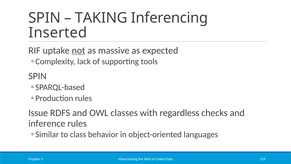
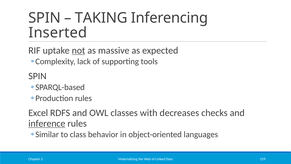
Issue: Issue -> Excel
regardless: regardless -> decreases
inference underline: none -> present
